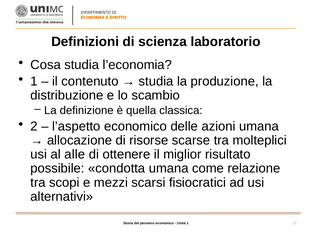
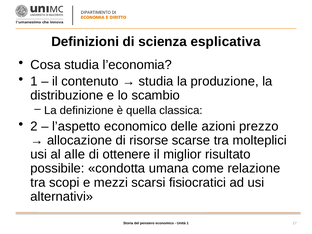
laboratorio: laboratorio -> esplicativa
azioni umana: umana -> prezzo
